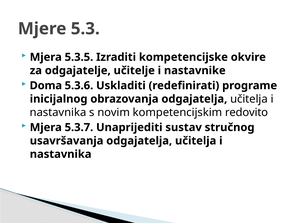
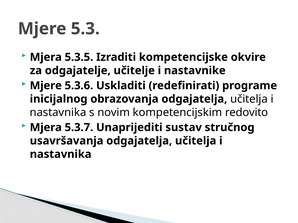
Doma at (46, 86): Doma -> Mjere
